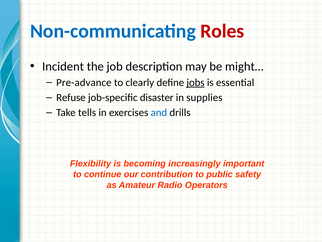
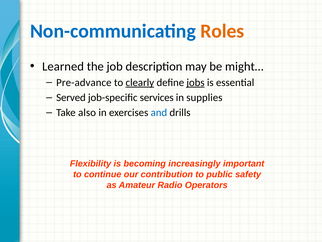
Roles colour: red -> orange
Incident: Incident -> Learned
clearly underline: none -> present
Refuse: Refuse -> Served
disaster: disaster -> services
tells: tells -> also
